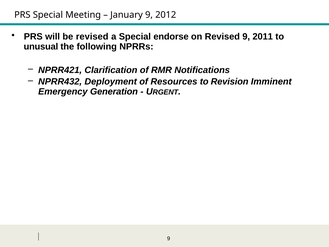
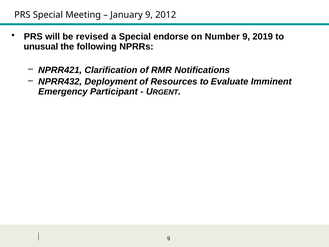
on Revised: Revised -> Number
2011: 2011 -> 2019
Revision: Revision -> Evaluate
Generation: Generation -> Participant
